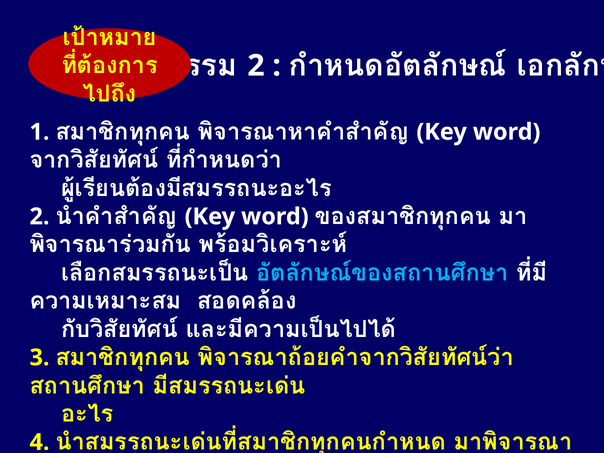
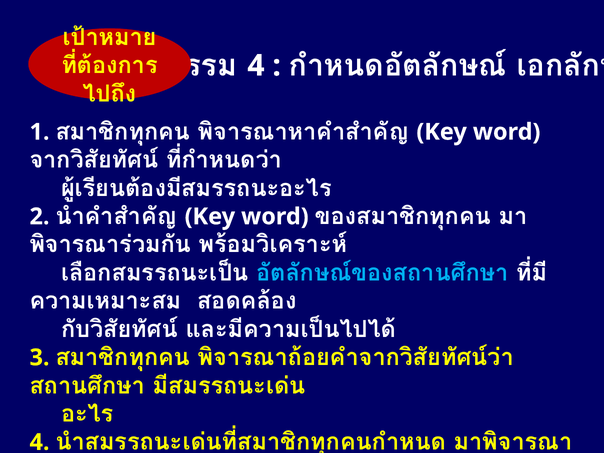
2 at (256, 66): 2 -> 4
